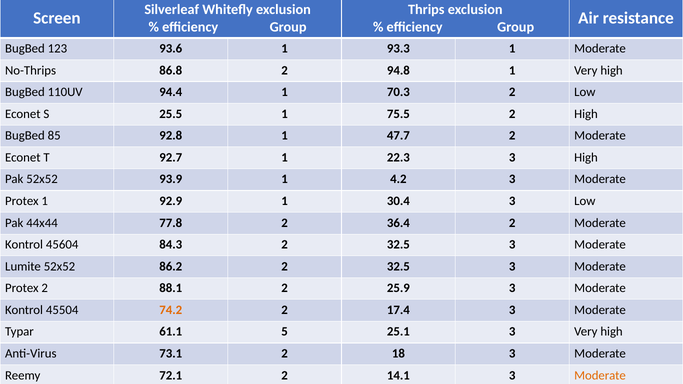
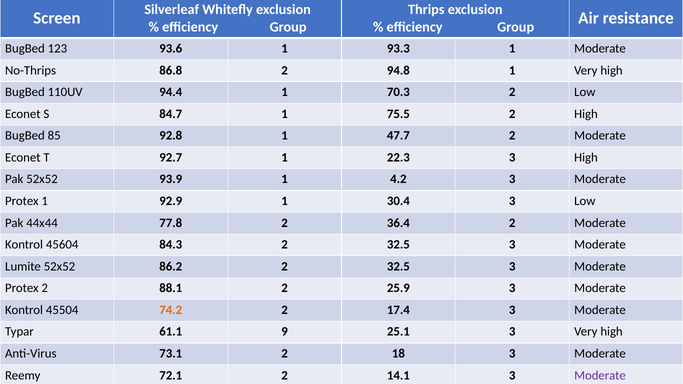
25.5: 25.5 -> 84.7
5: 5 -> 9
Moderate at (600, 376) colour: orange -> purple
